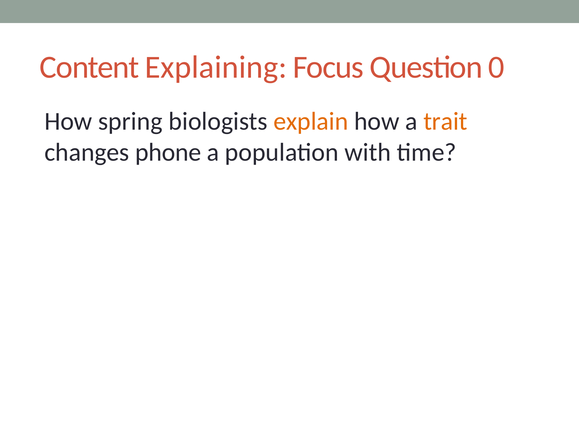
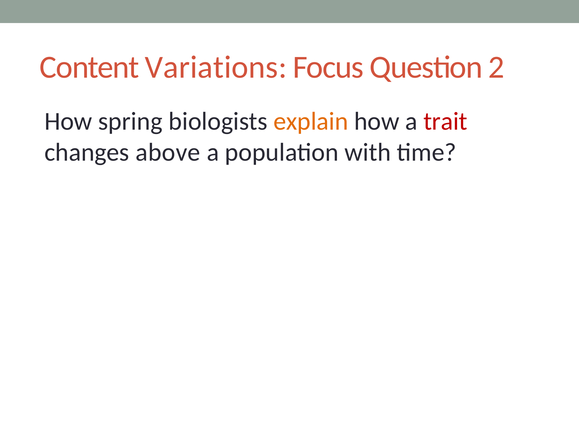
Explaining: Explaining -> Variations
0: 0 -> 2
trait colour: orange -> red
phone: phone -> above
